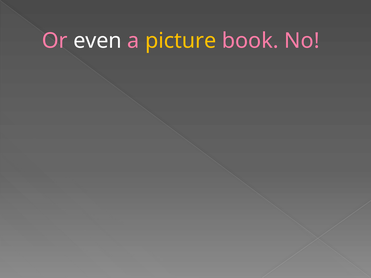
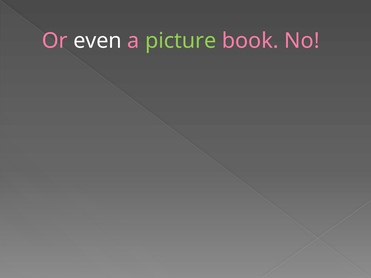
picture colour: yellow -> light green
